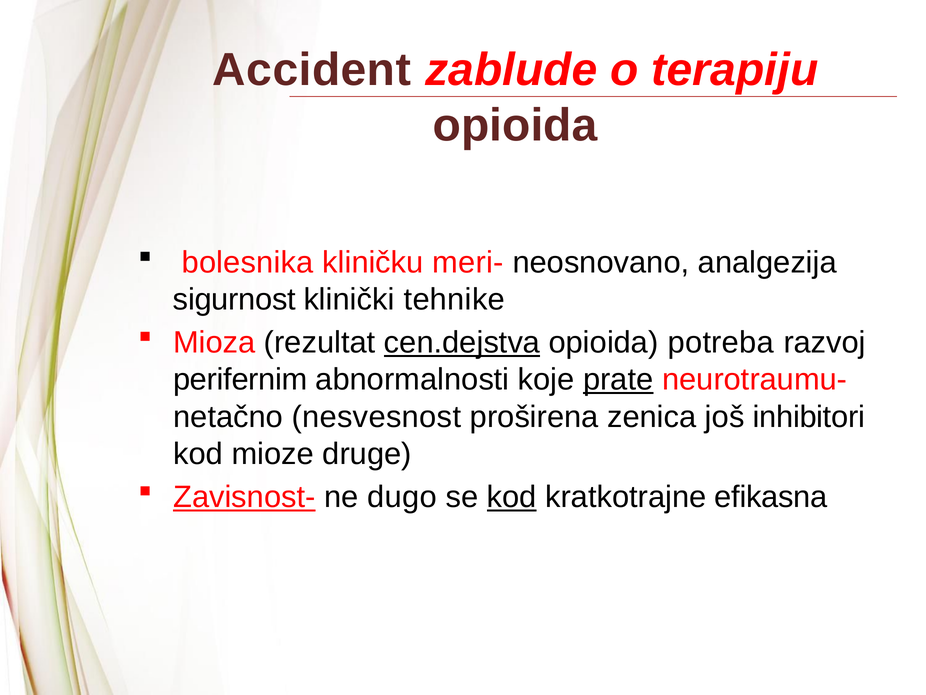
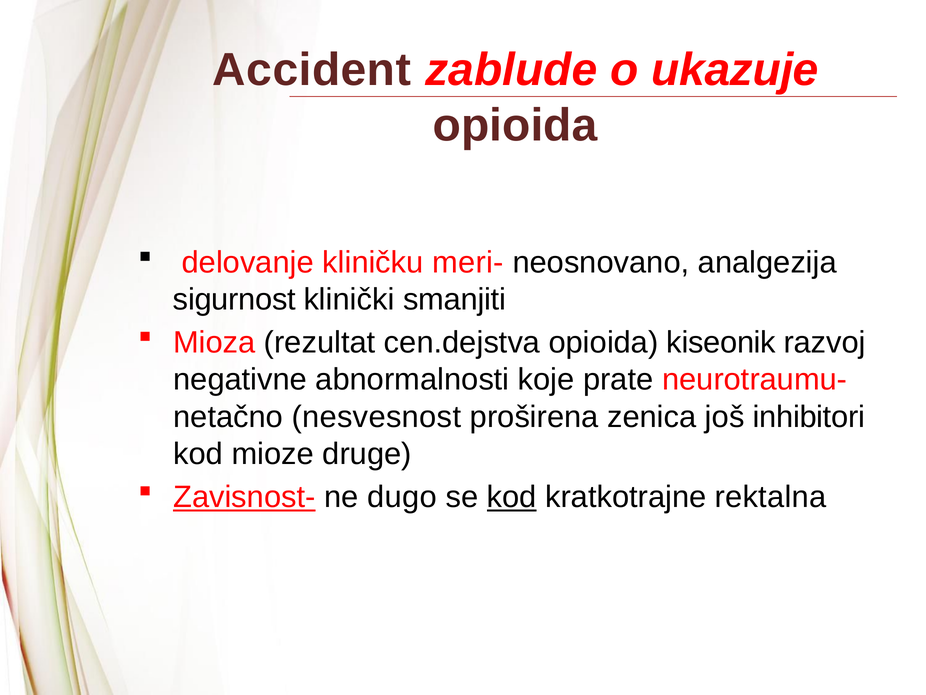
terapiju: terapiju -> ukazuje
bolesnika: bolesnika -> delovanje
tehnike: tehnike -> smanjiti
cen.dejstva underline: present -> none
potreba: potreba -> kiseonik
perifernim: perifernim -> negativne
prate underline: present -> none
efikasna: efikasna -> rektalna
